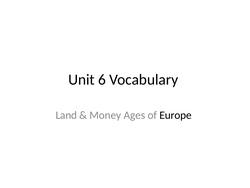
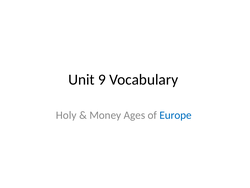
6: 6 -> 9
Land: Land -> Holy
Europe colour: black -> blue
